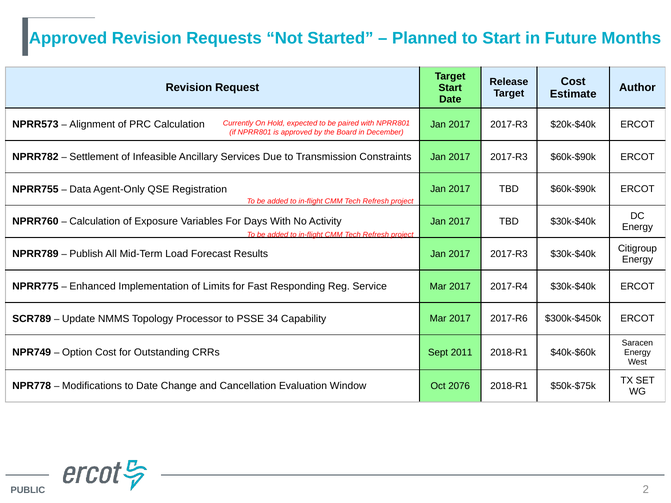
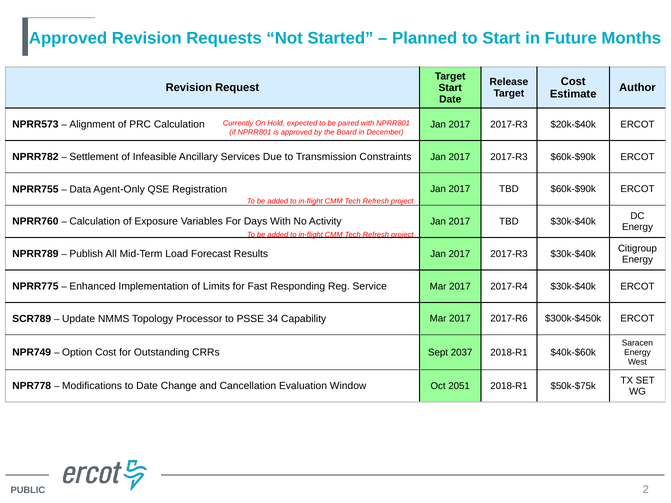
2011: 2011 -> 2037
2076: 2076 -> 2051
